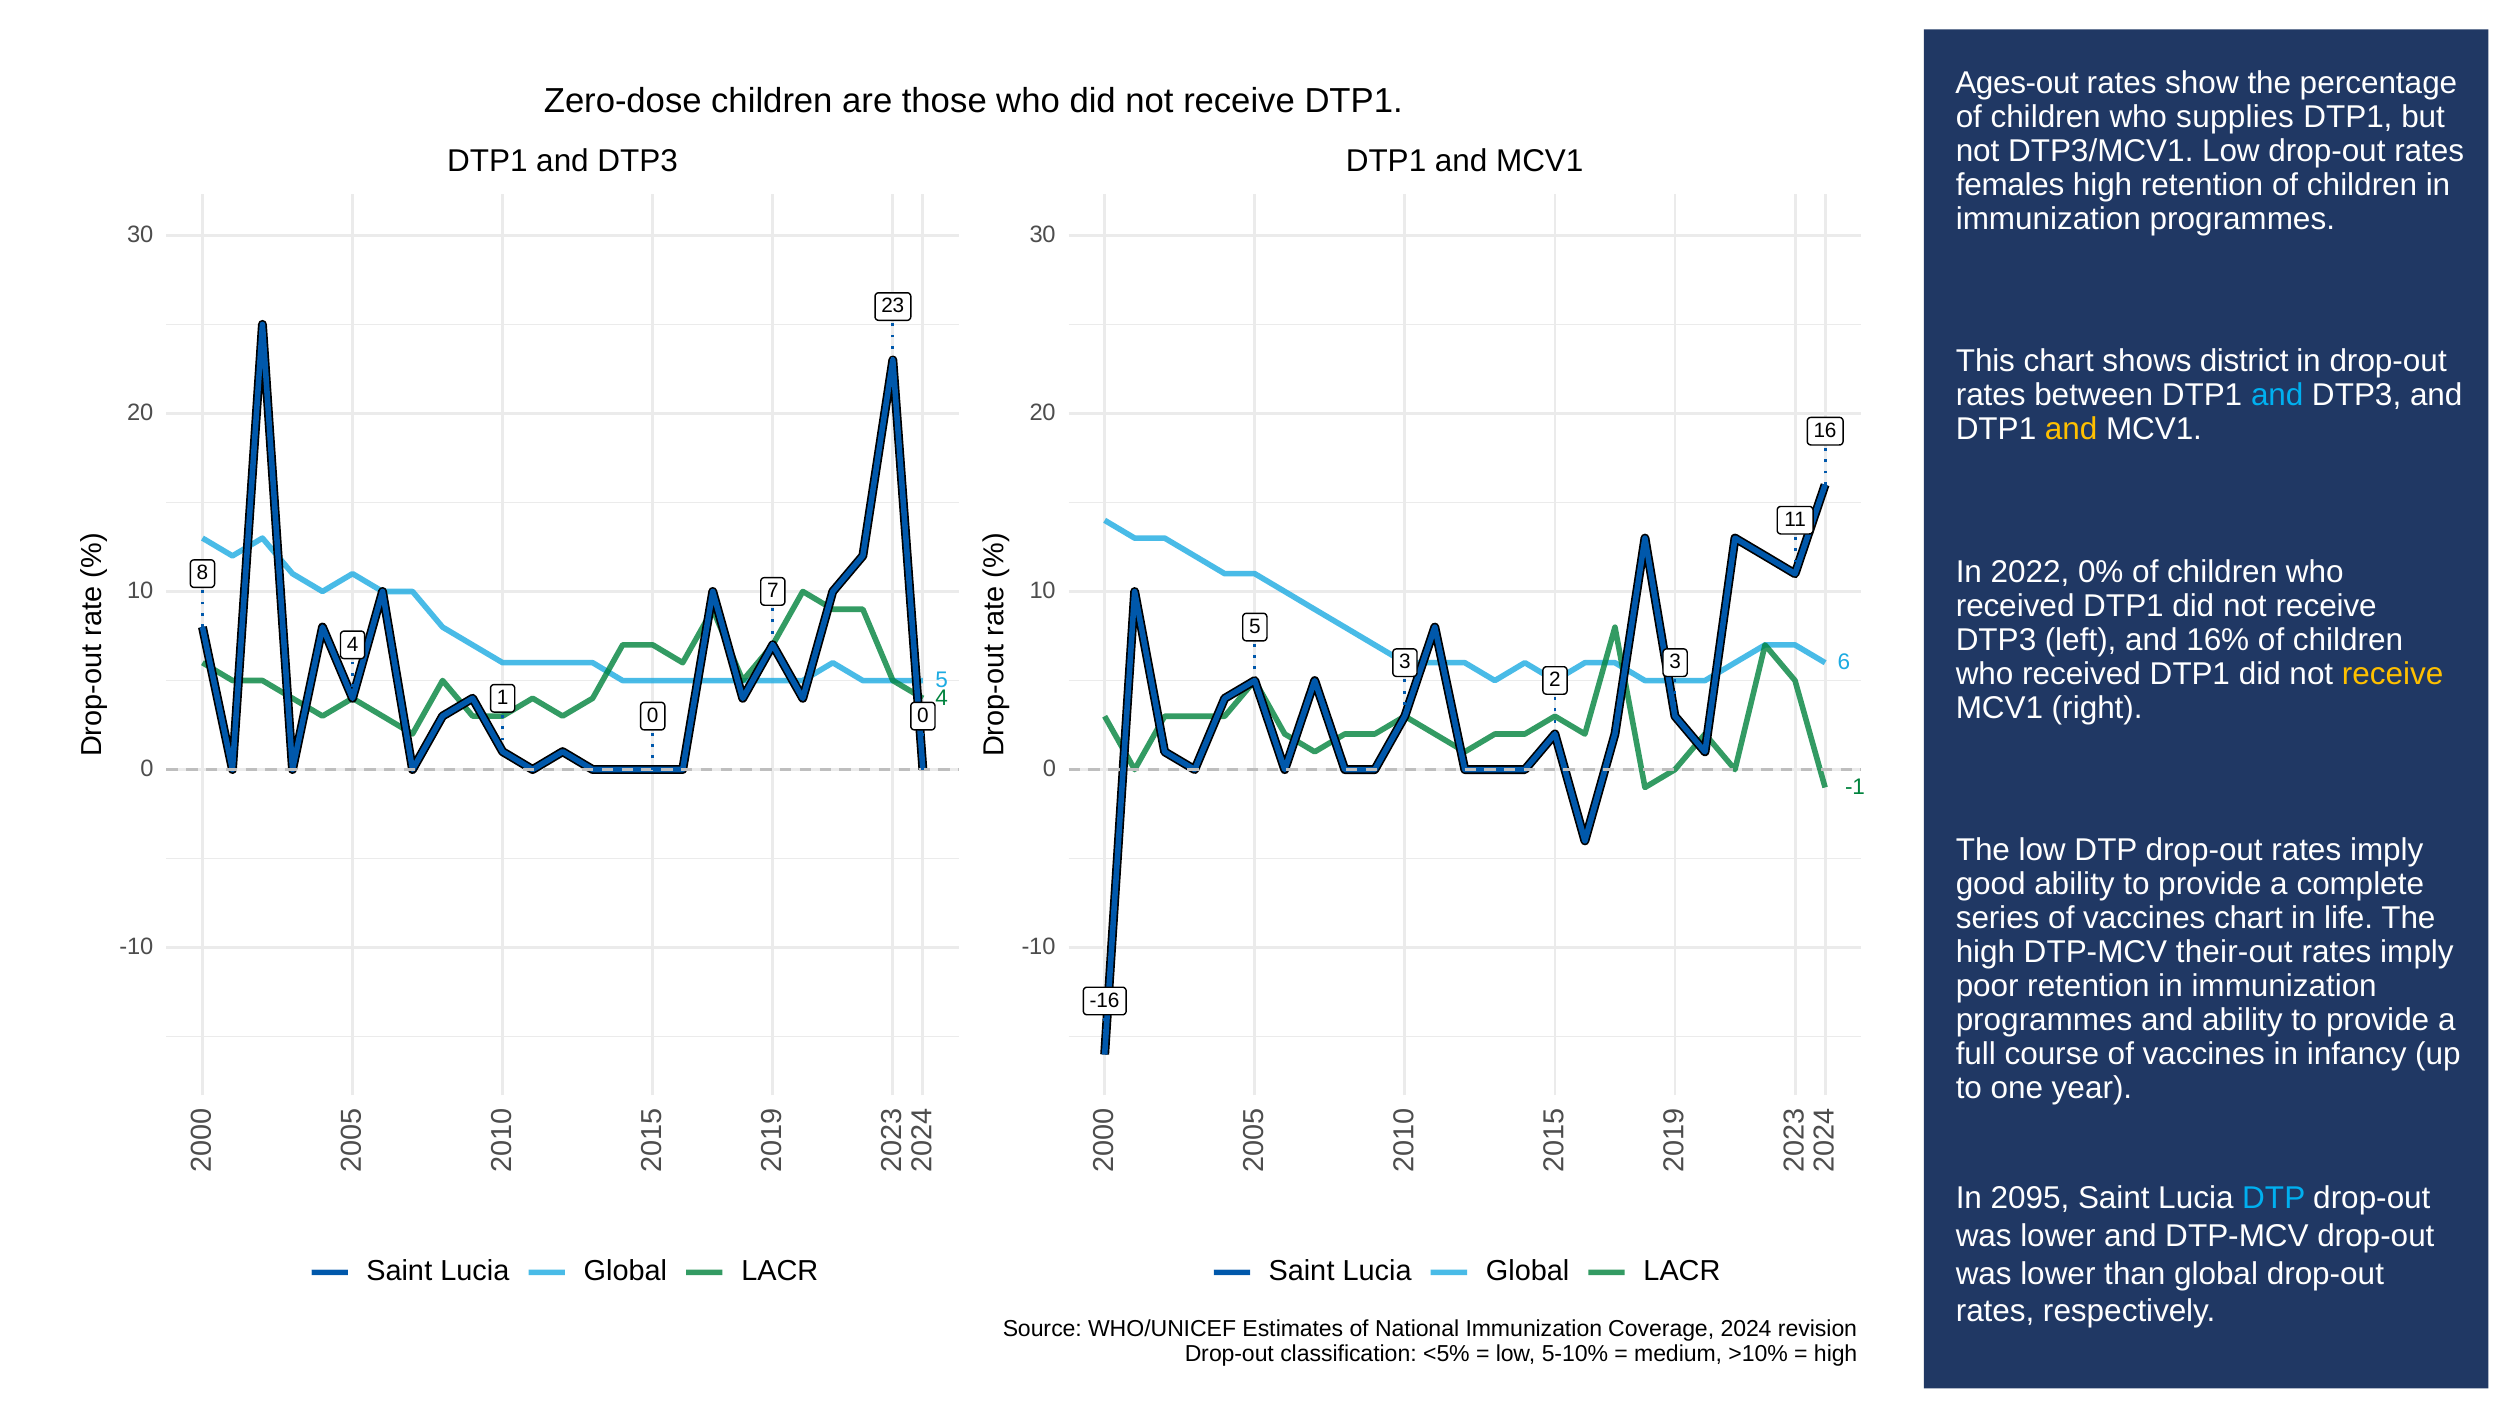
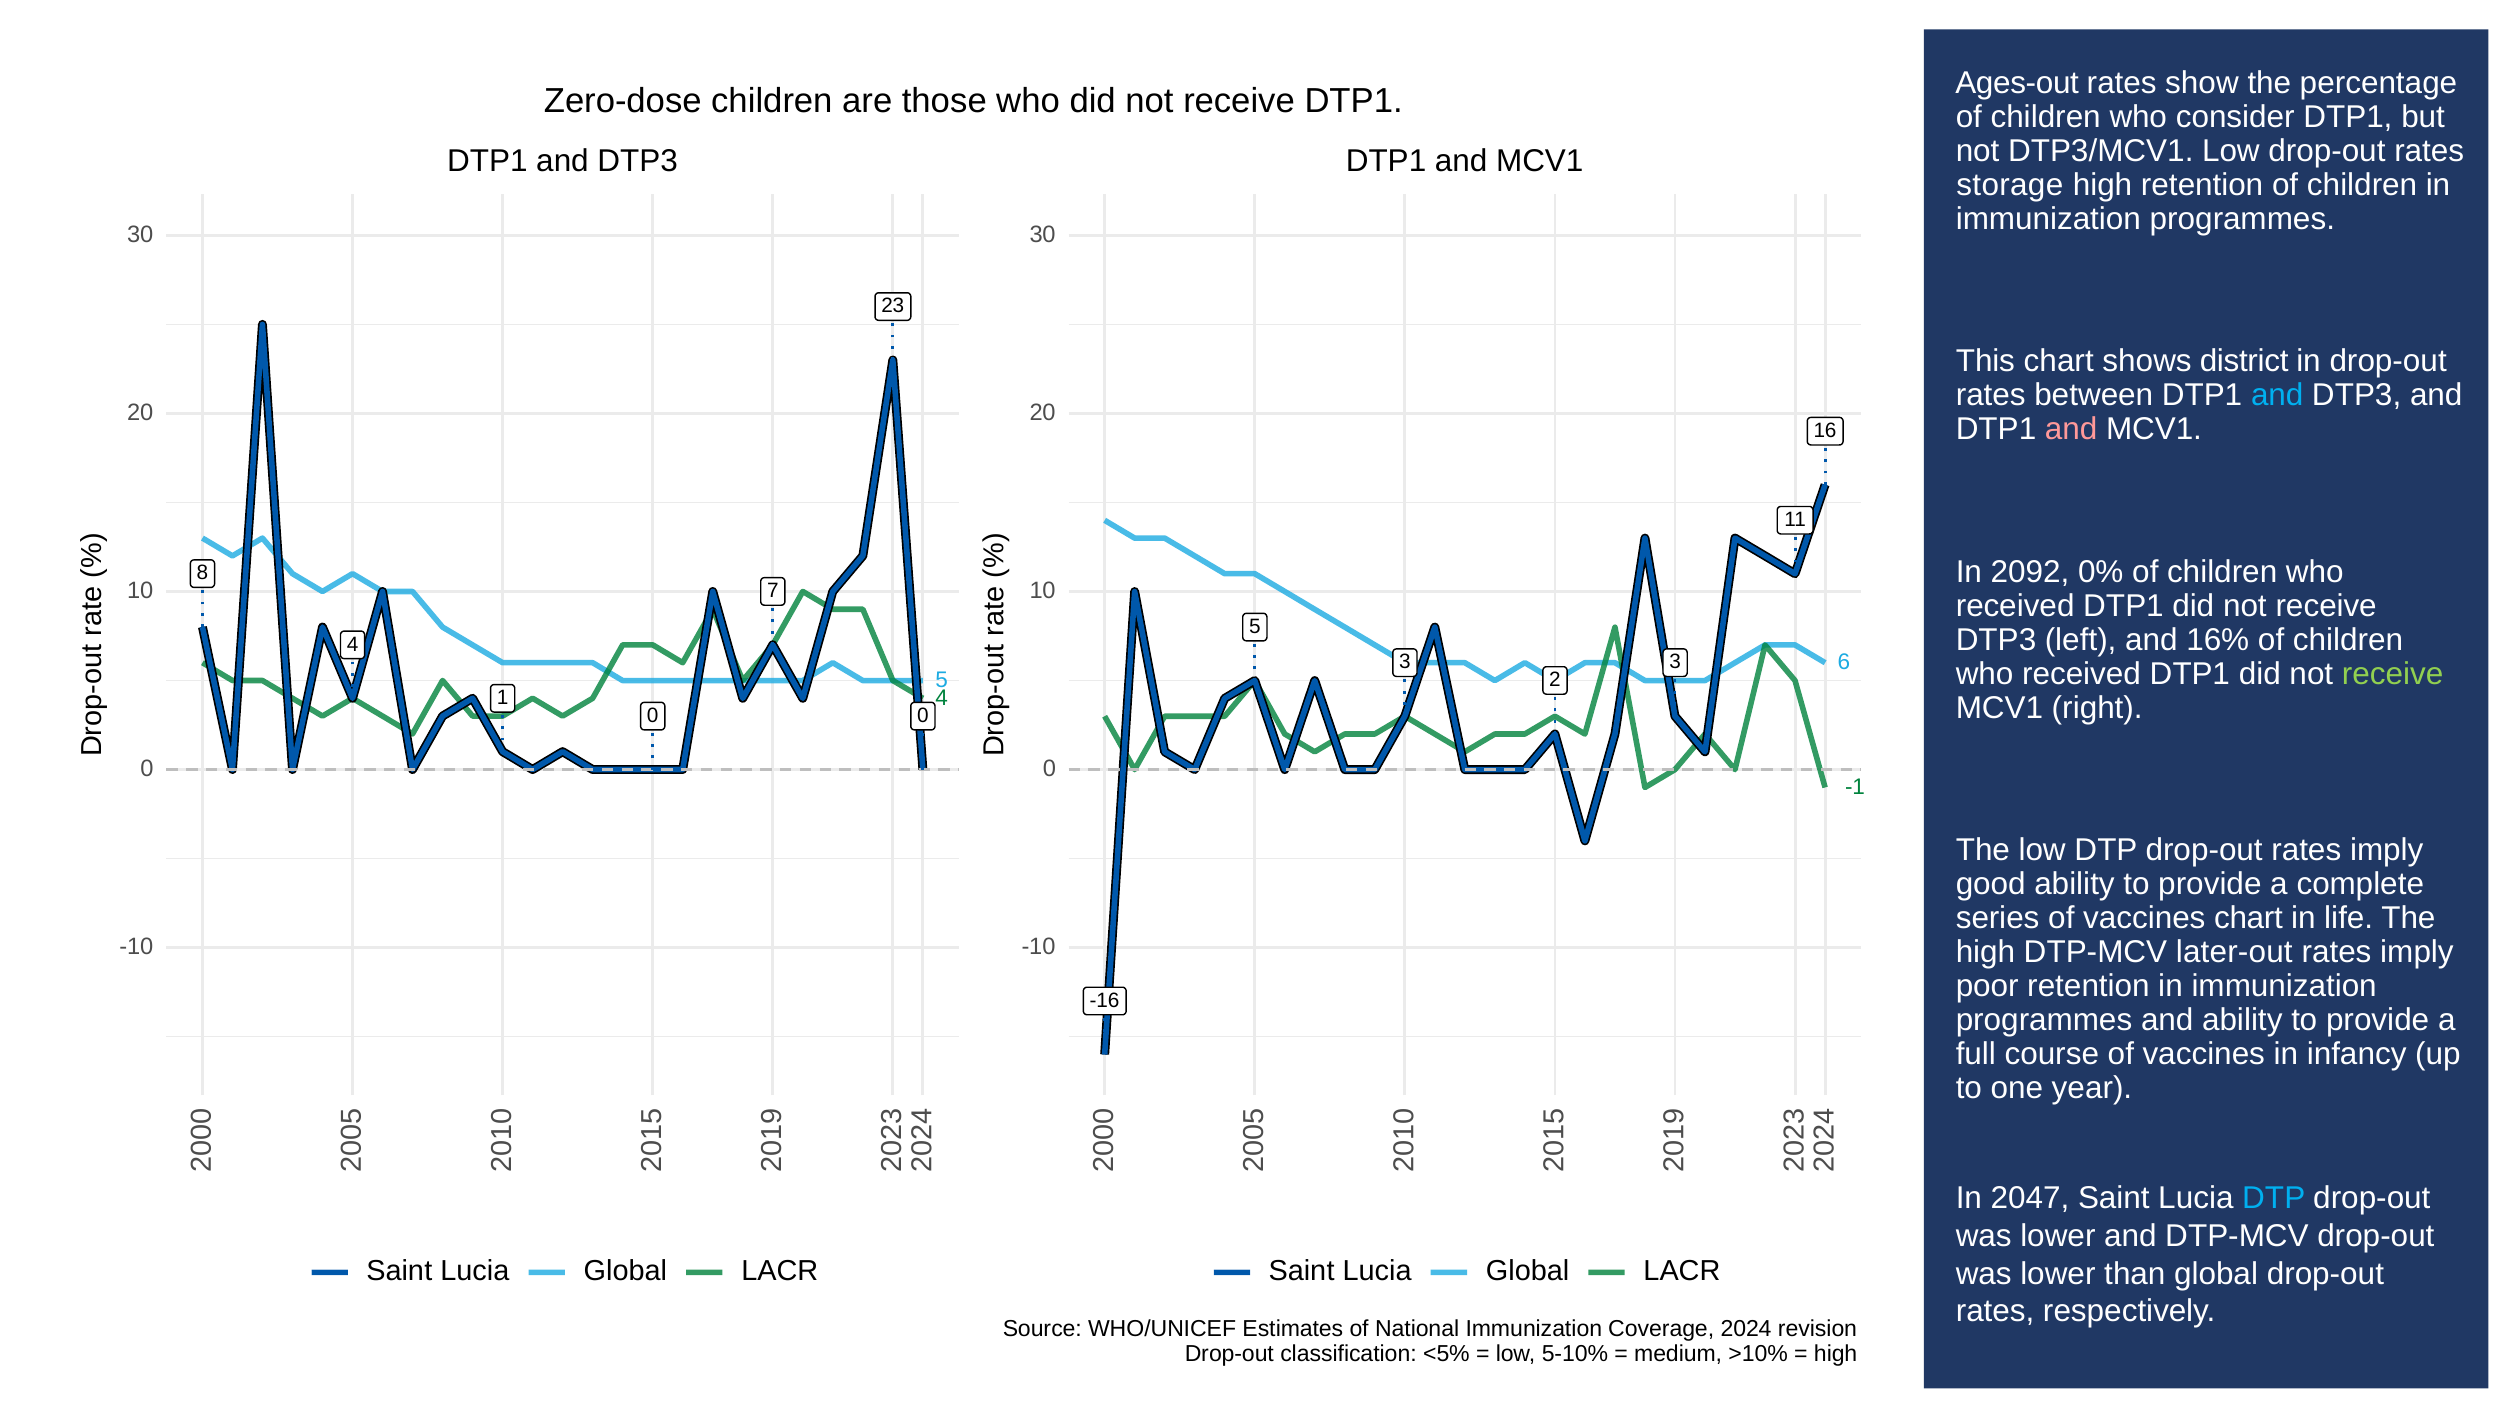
supplies: supplies -> consider
females: females -> storage
and at (2071, 429) colour: yellow -> pink
2022: 2022 -> 2092
receive at (2393, 674) colour: yellow -> light green
their-out: their-out -> later-out
2095: 2095 -> 2047
